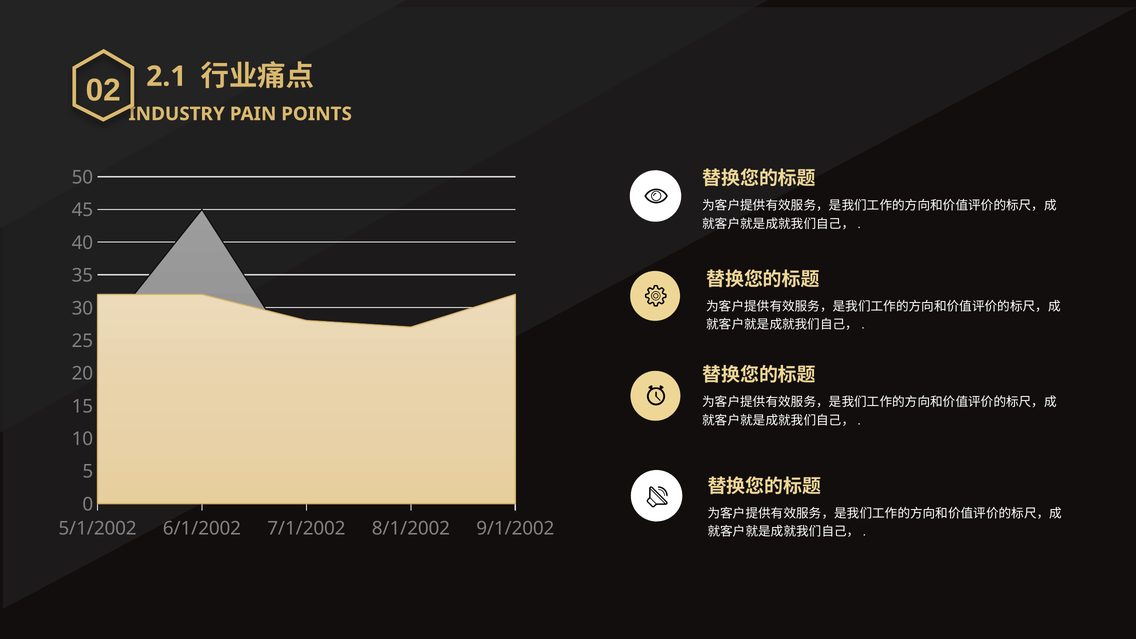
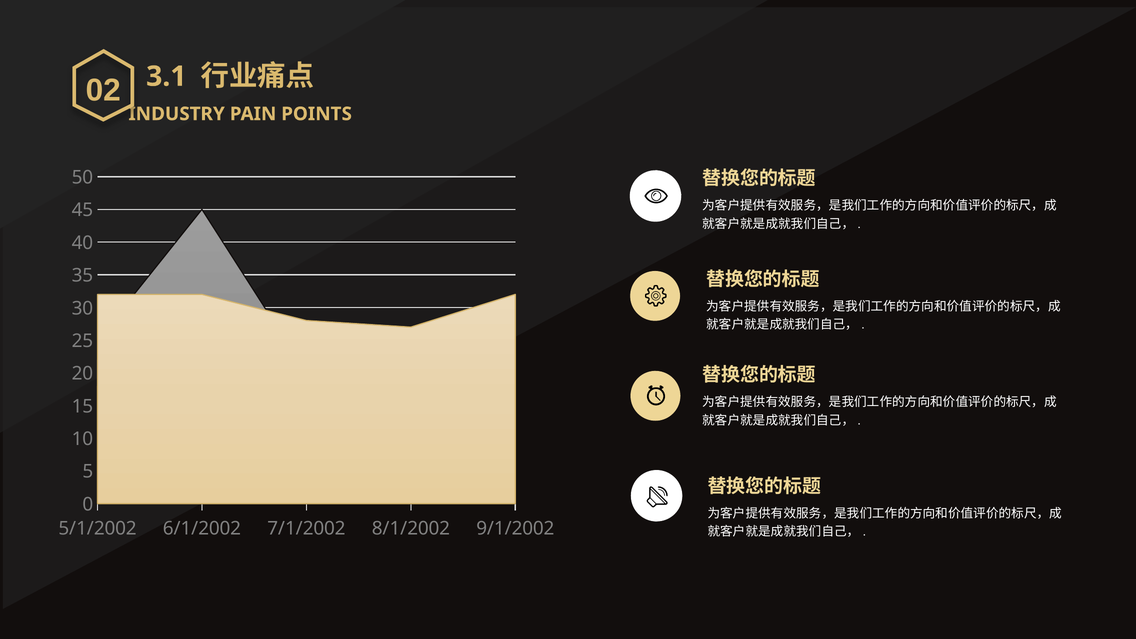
2.1: 2.1 -> 3.1
